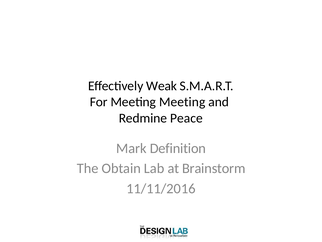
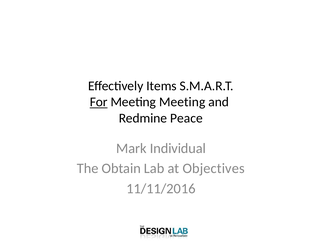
Weak: Weak -> Items
For underline: none -> present
Definition: Definition -> Individual
Brainstorm: Brainstorm -> Objectives
